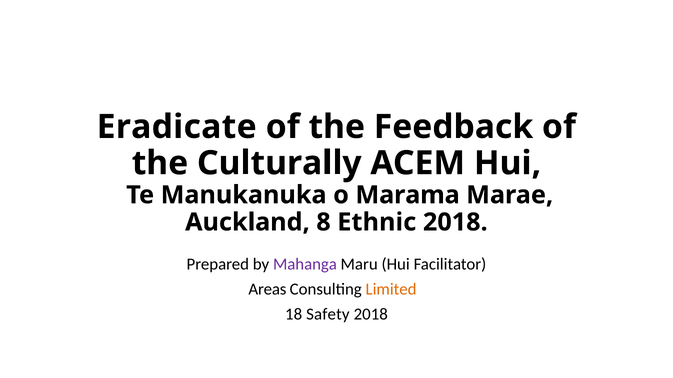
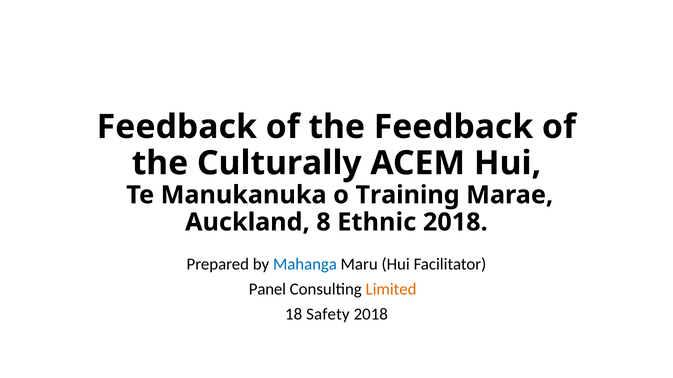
Eradicate at (177, 127): Eradicate -> Feedback
Marama: Marama -> Training
Mahanga colour: purple -> blue
Areas: Areas -> Panel
